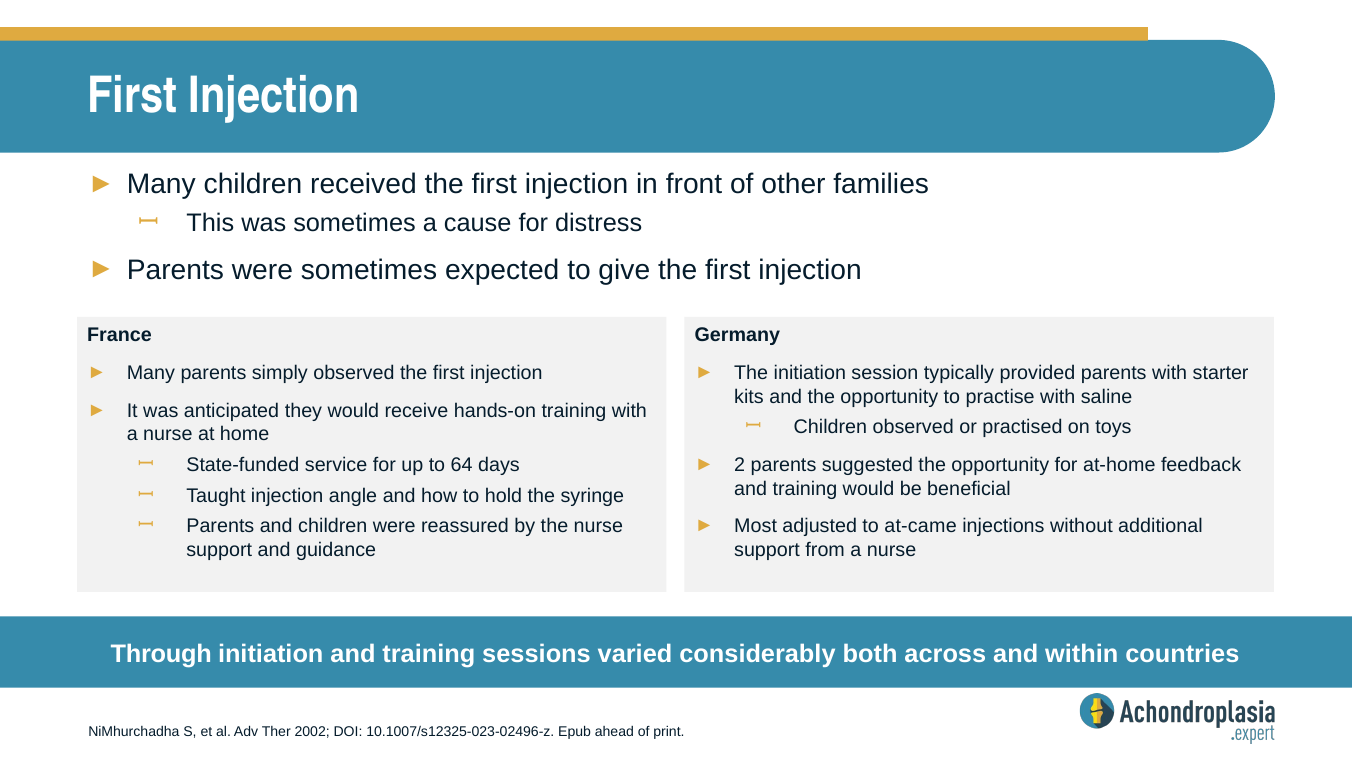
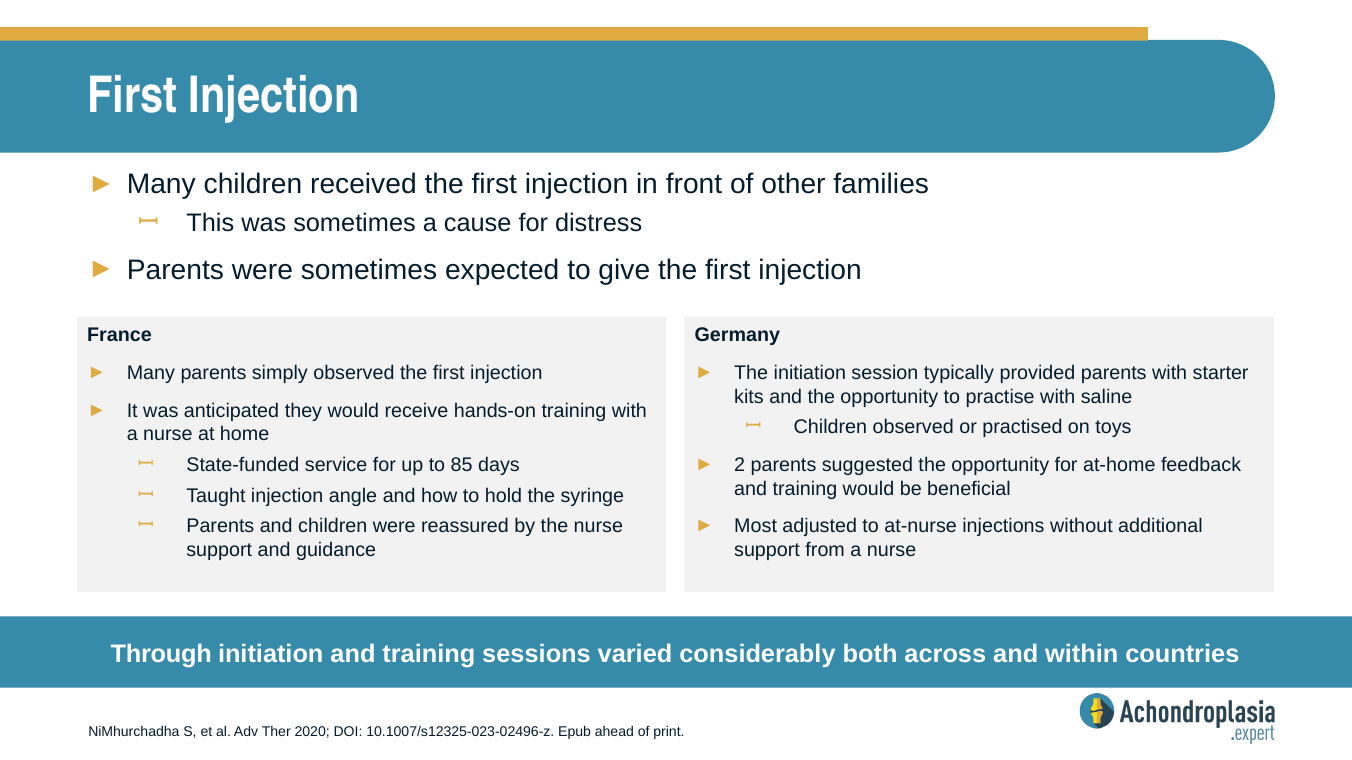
64: 64 -> 85
at-came: at-came -> at-nurse
2002: 2002 -> 2020
